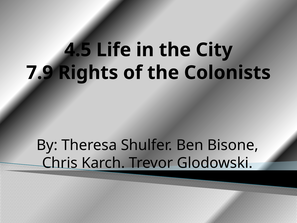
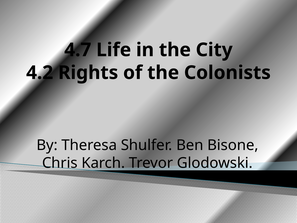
4.5: 4.5 -> 4.7
7.9: 7.9 -> 4.2
